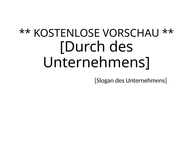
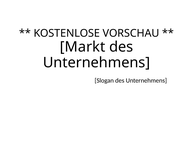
Durch: Durch -> Markt
